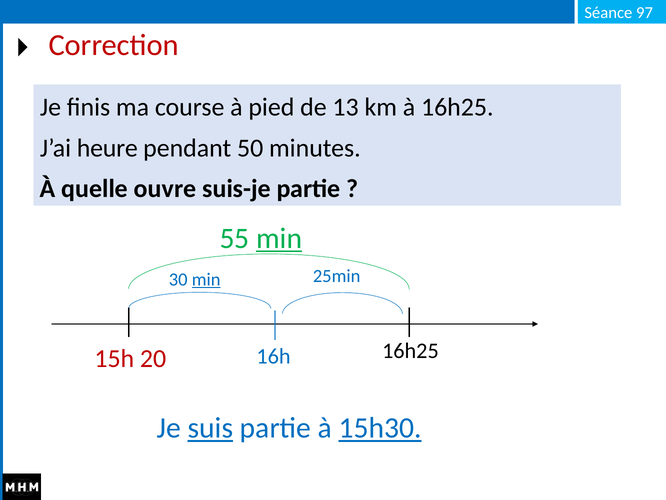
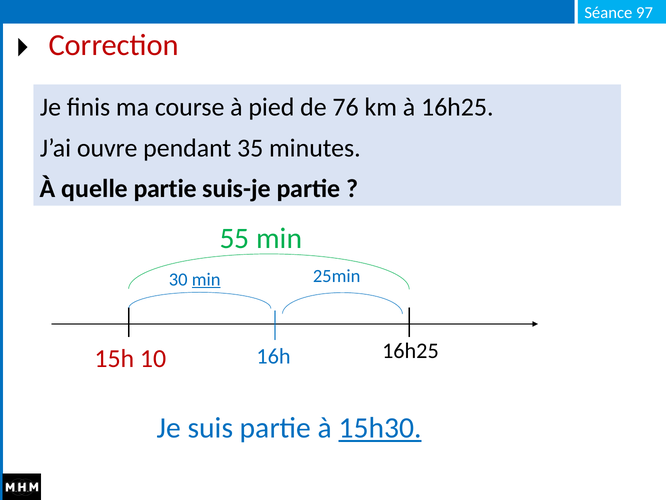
13: 13 -> 76
heure: heure -> ouvre
50: 50 -> 35
quelle ouvre: ouvre -> partie
min at (279, 238) underline: present -> none
20: 20 -> 10
suis underline: present -> none
